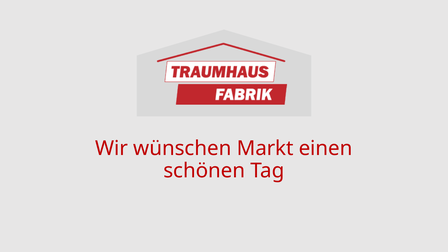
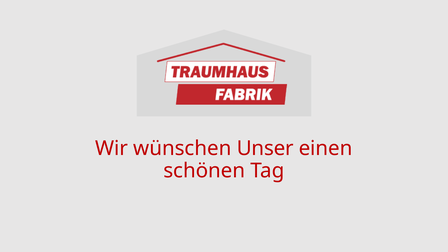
Markt: Markt -> Unser
